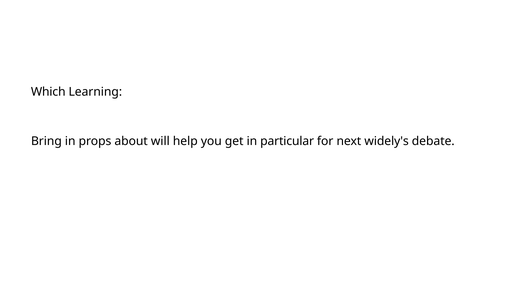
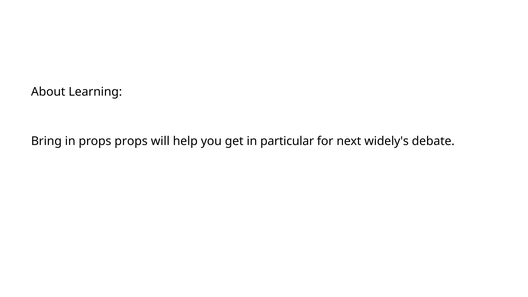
Which: Which -> About
props about: about -> props
